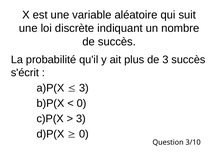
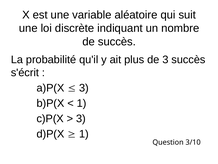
0 at (82, 103): 0 -> 1
0 at (84, 134): 0 -> 1
